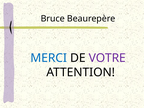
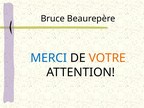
VOTRE colour: purple -> orange
